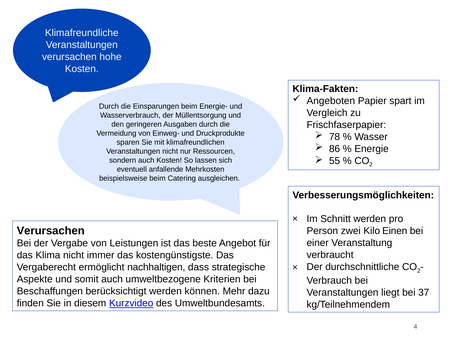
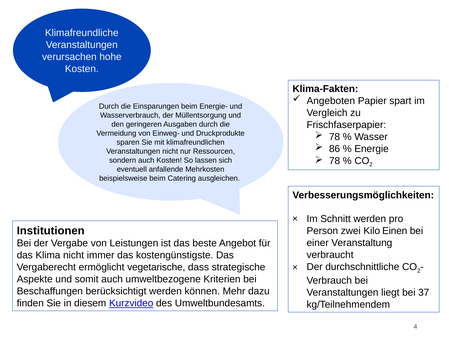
55 at (335, 161): 55 -> 78
Verursachen at (51, 231): Verursachen -> Institutionen
nachhaltigen: nachhaltigen -> vegetarische
